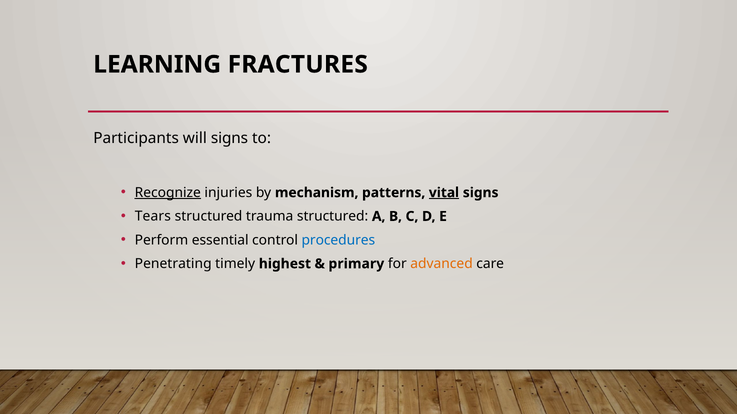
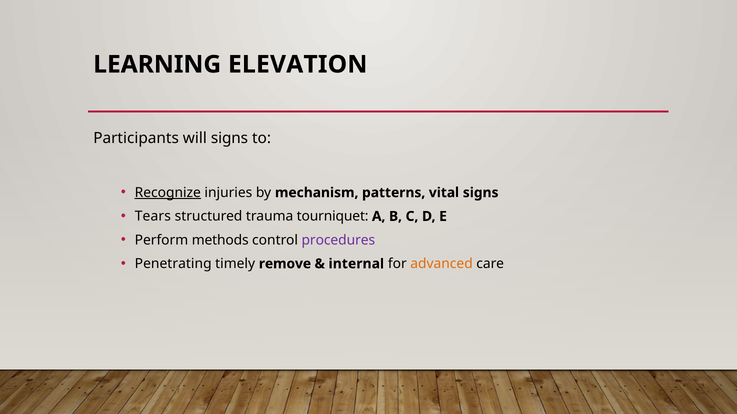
FRACTURES: FRACTURES -> ELEVATION
vital underline: present -> none
trauma structured: structured -> tourniquet
essential: essential -> methods
procedures colour: blue -> purple
highest: highest -> remove
primary: primary -> internal
